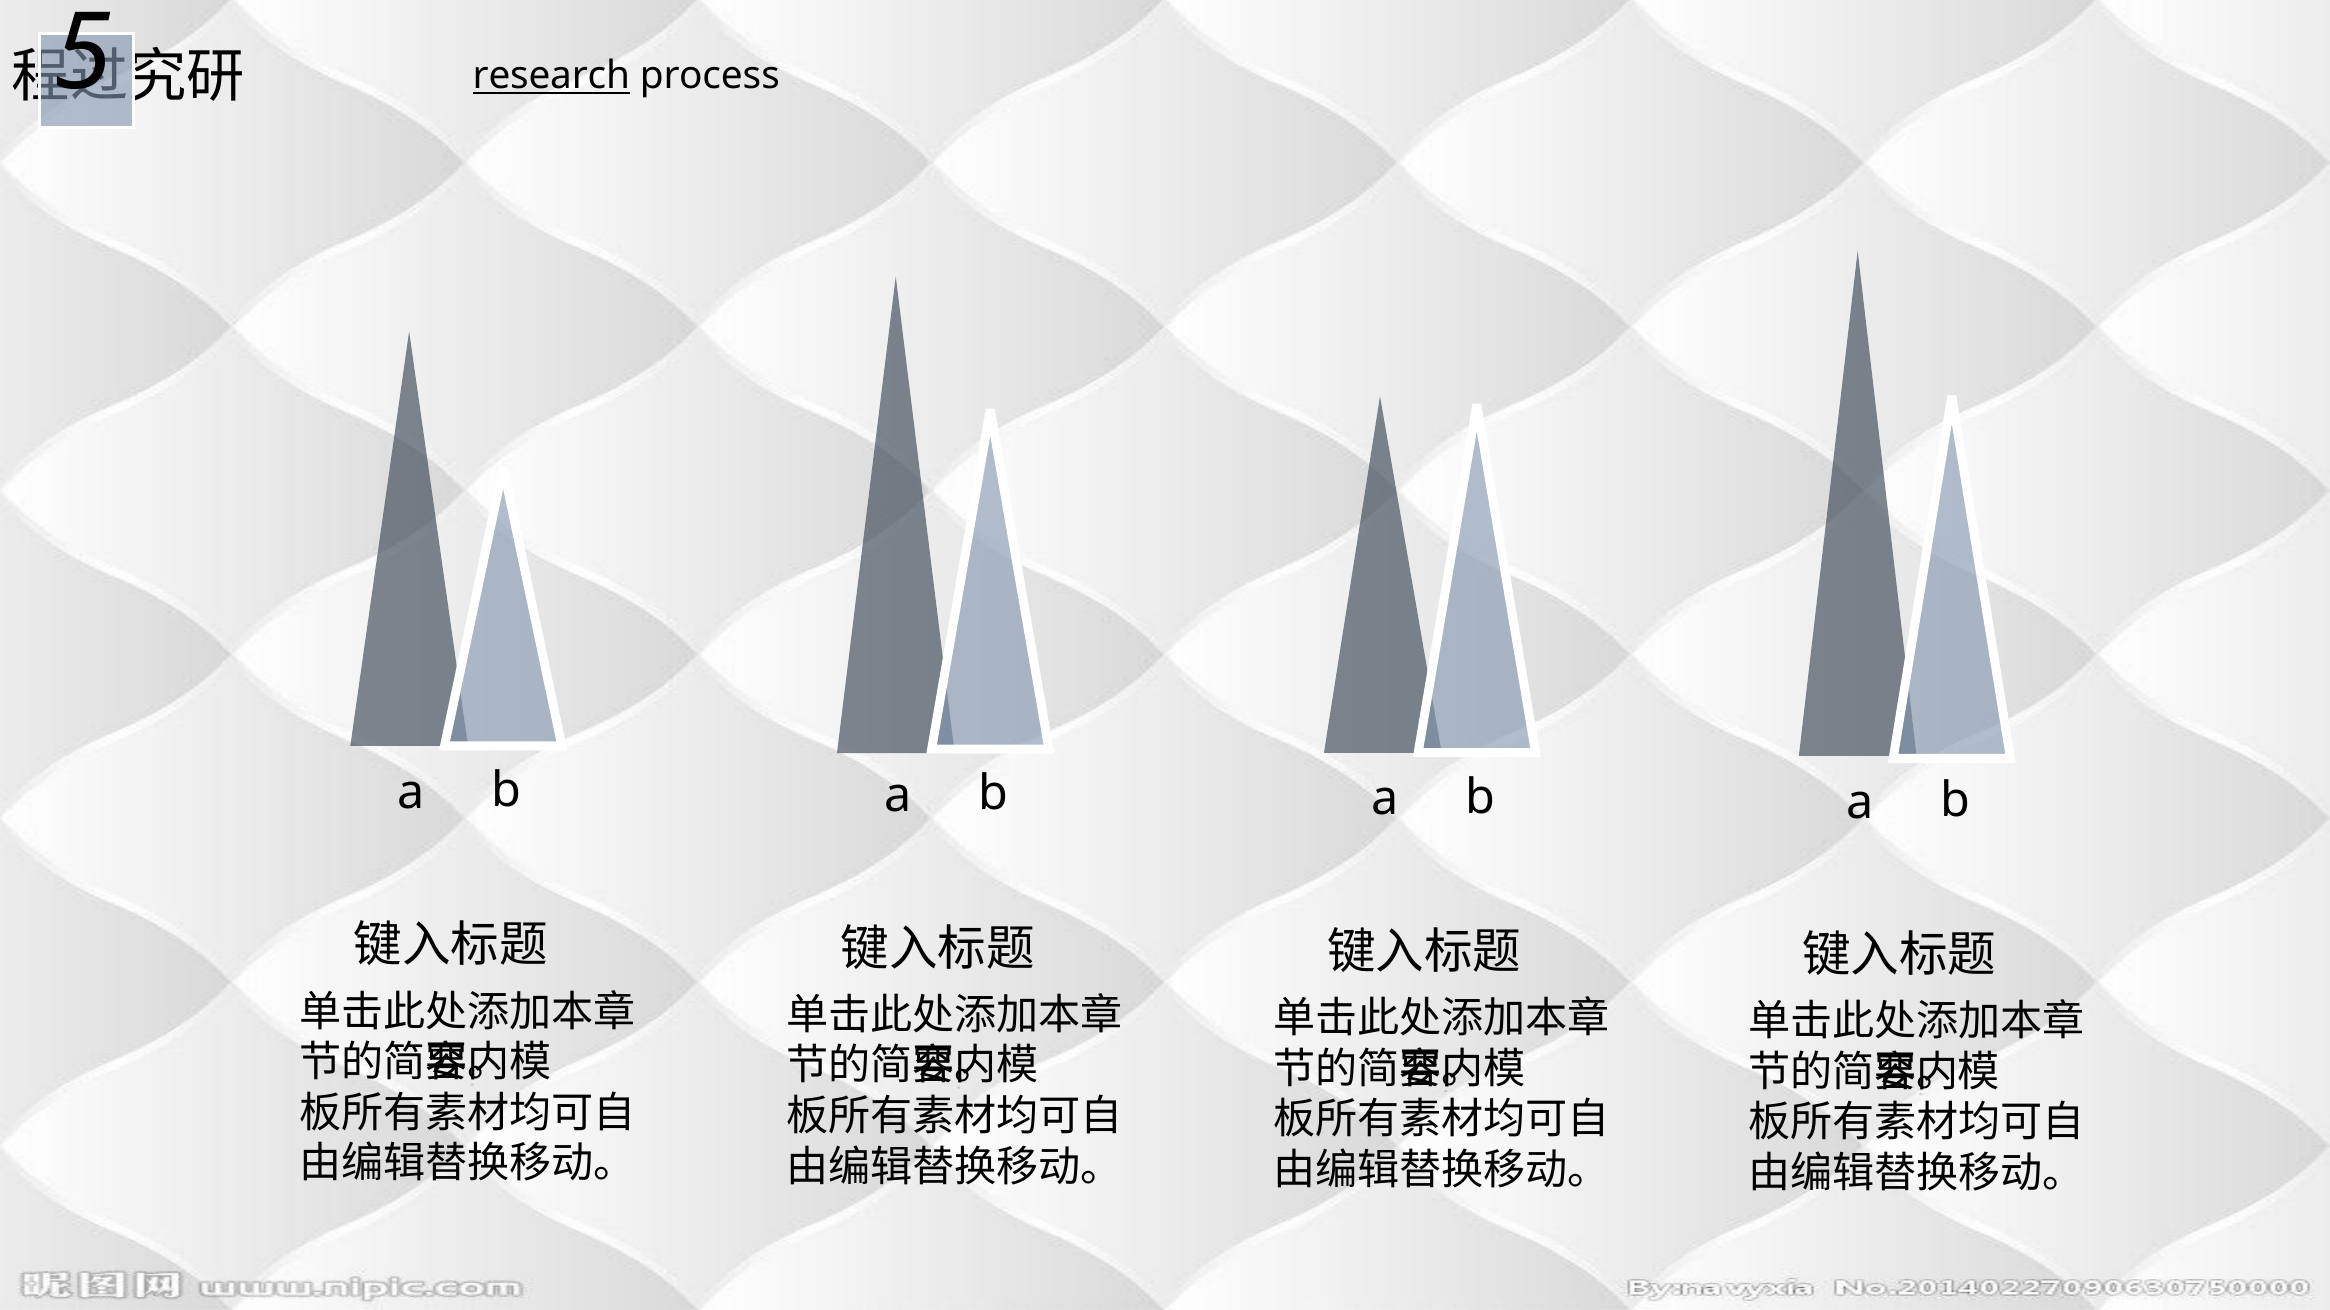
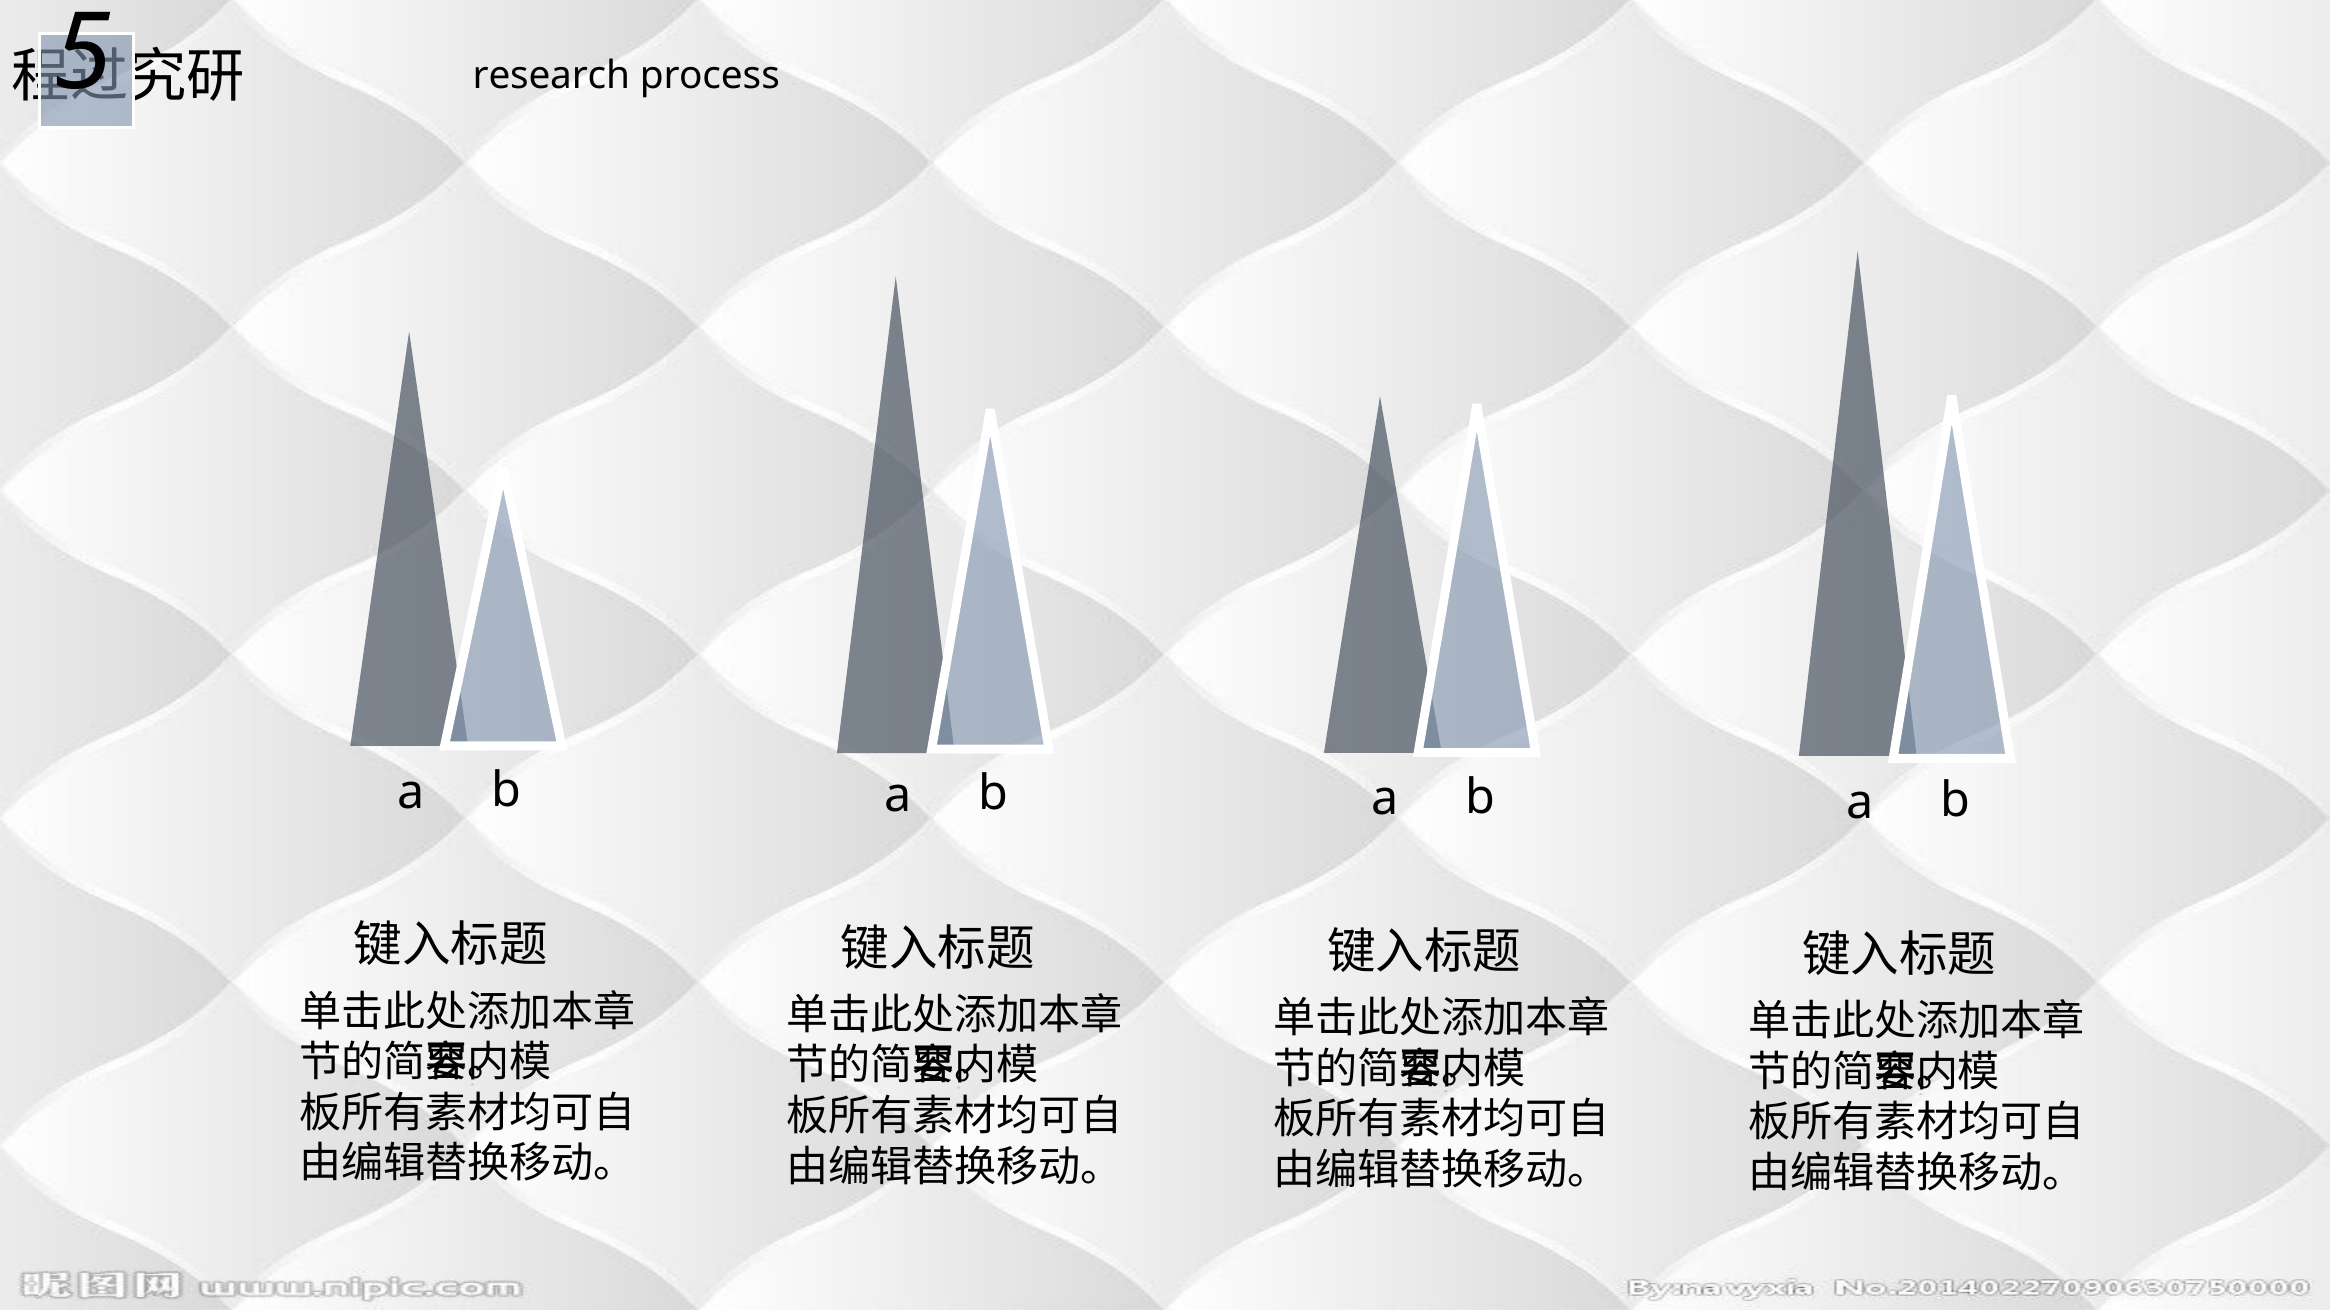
research underline: present -> none
